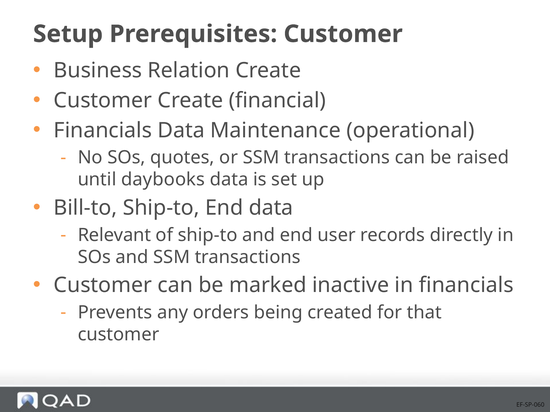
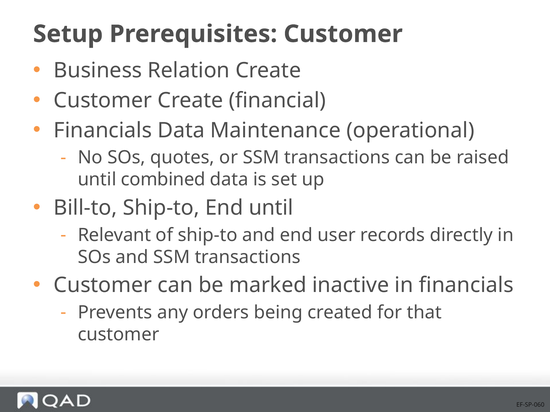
daybooks: daybooks -> combined
End data: data -> until
